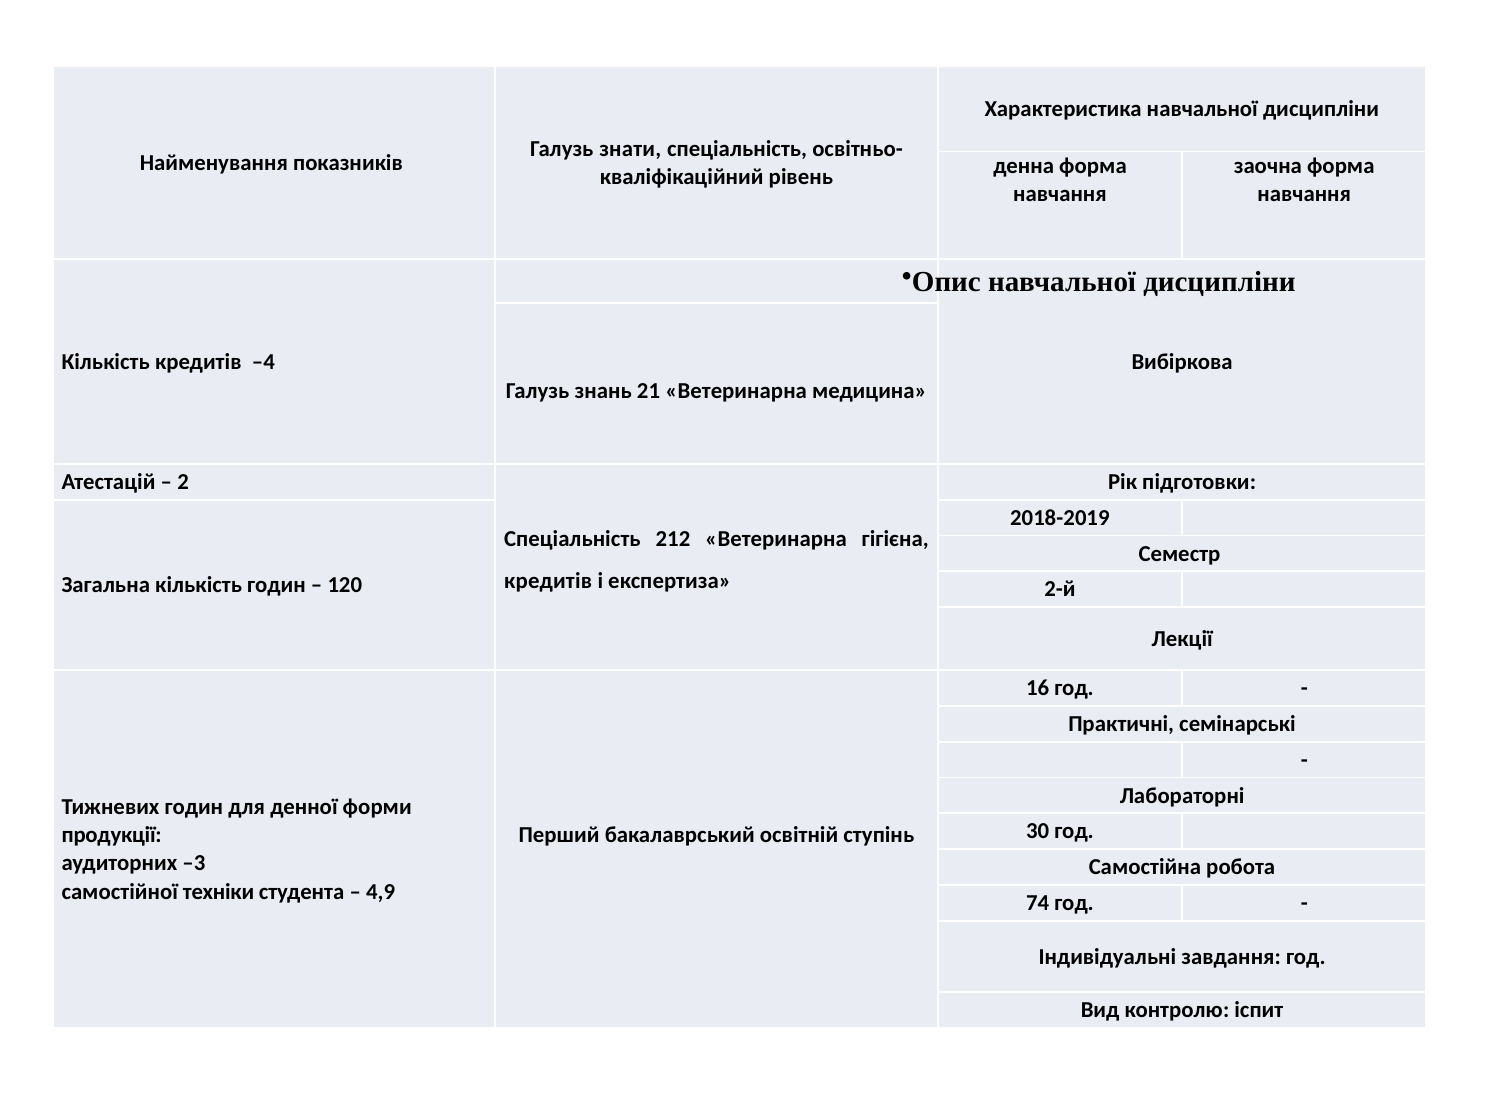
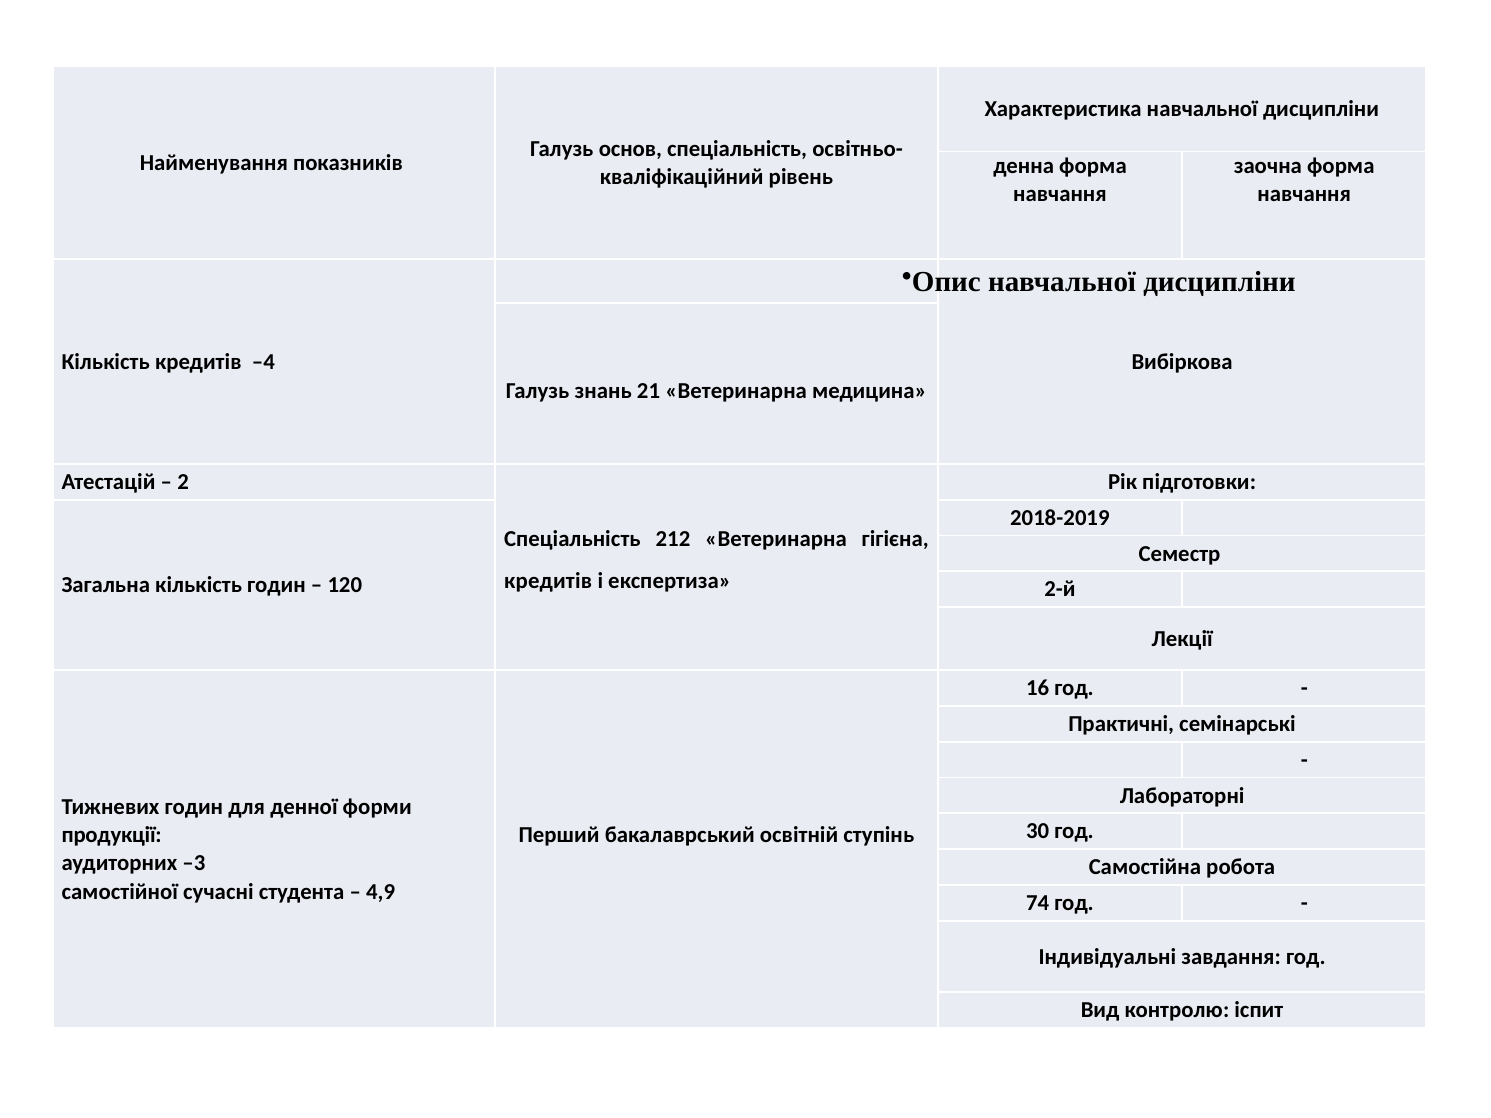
знати: знати -> основ
техніки: техніки -> сучасні
